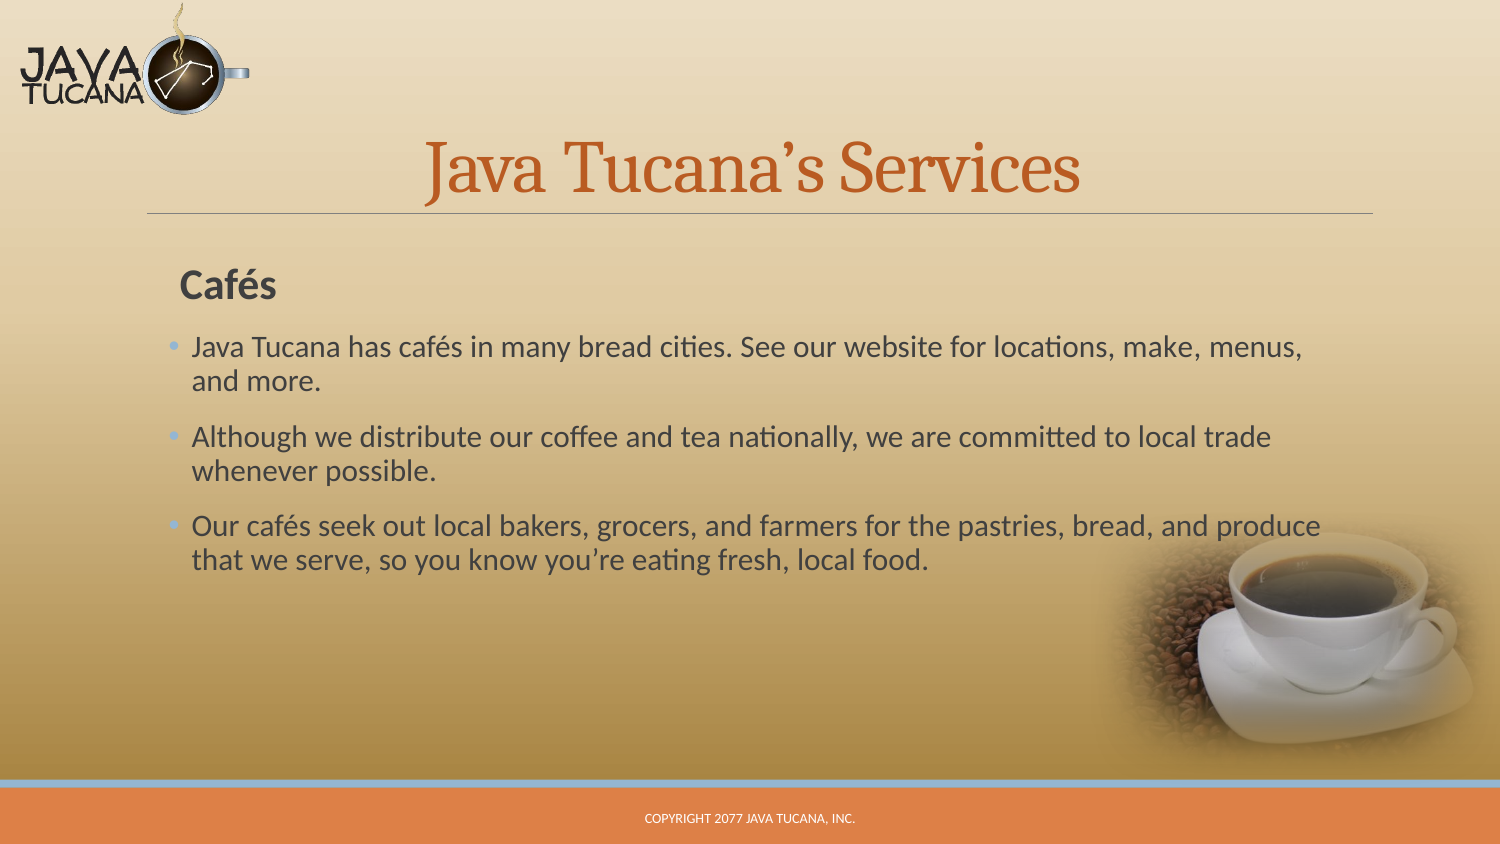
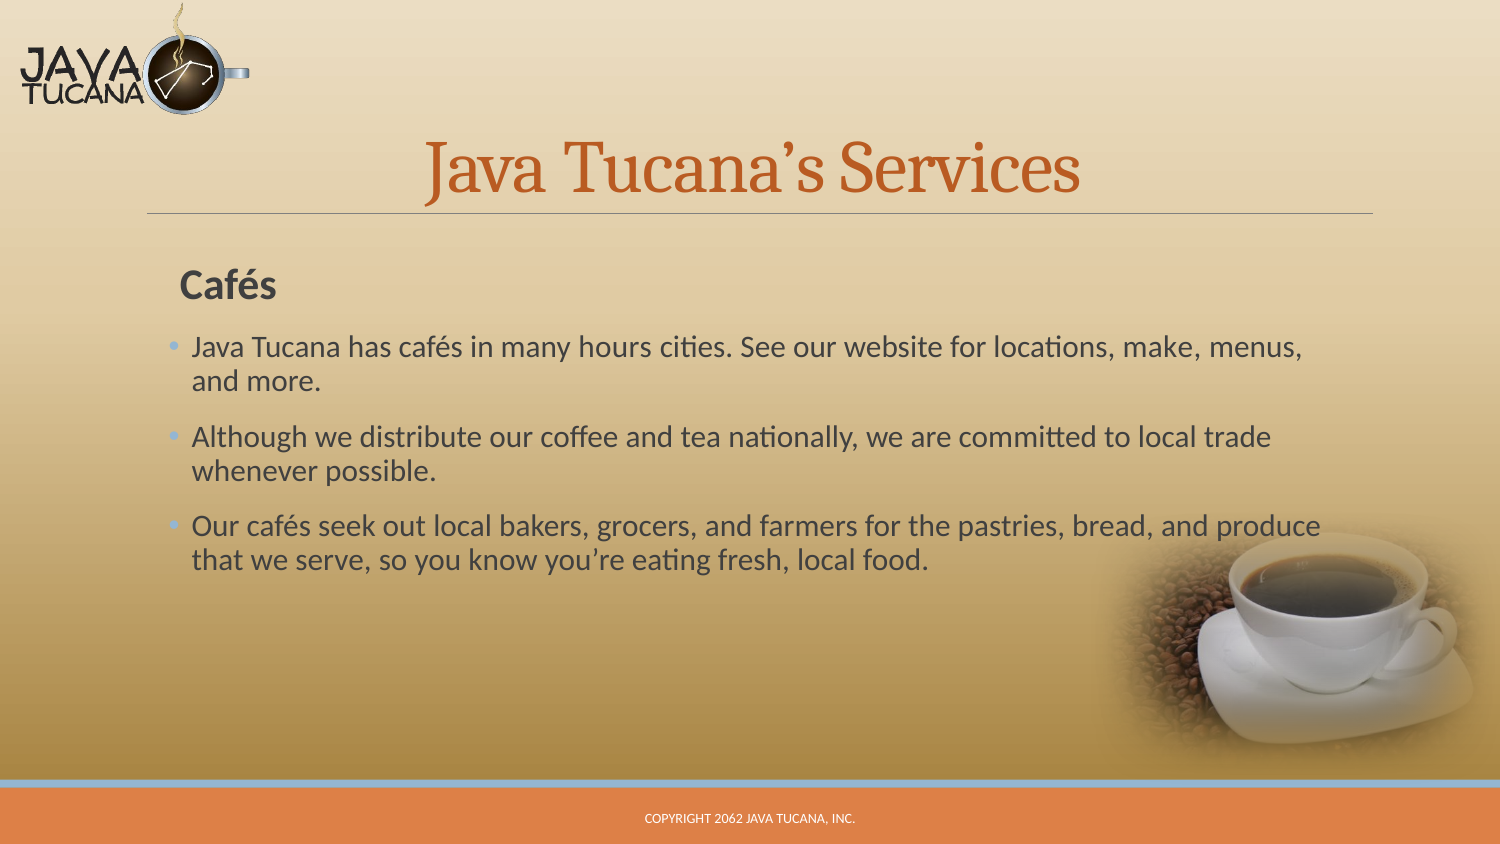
many bread: bread -> hours
2077: 2077 -> 2062
